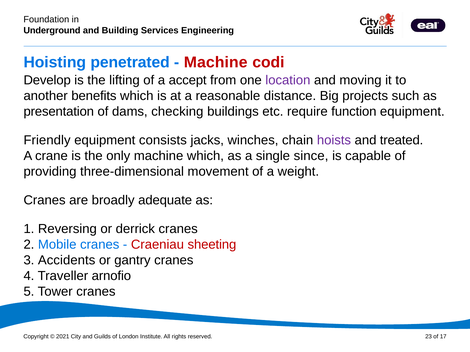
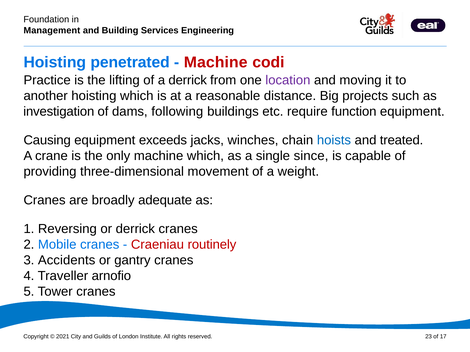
Underground: Underground -> Management
Develop: Develop -> Practice
a accept: accept -> derrick
another benefits: benefits -> hoisting
presentation: presentation -> investigation
checking: checking -> following
Friendly: Friendly -> Causing
consists: consists -> exceeds
hoists colour: purple -> blue
sheeting: sheeting -> routinely
